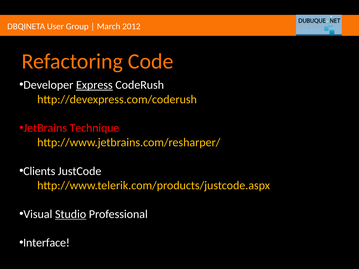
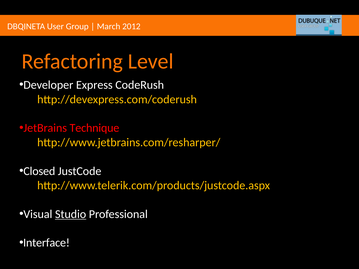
Code: Code -> Level
Express underline: present -> none
Clients: Clients -> Closed
